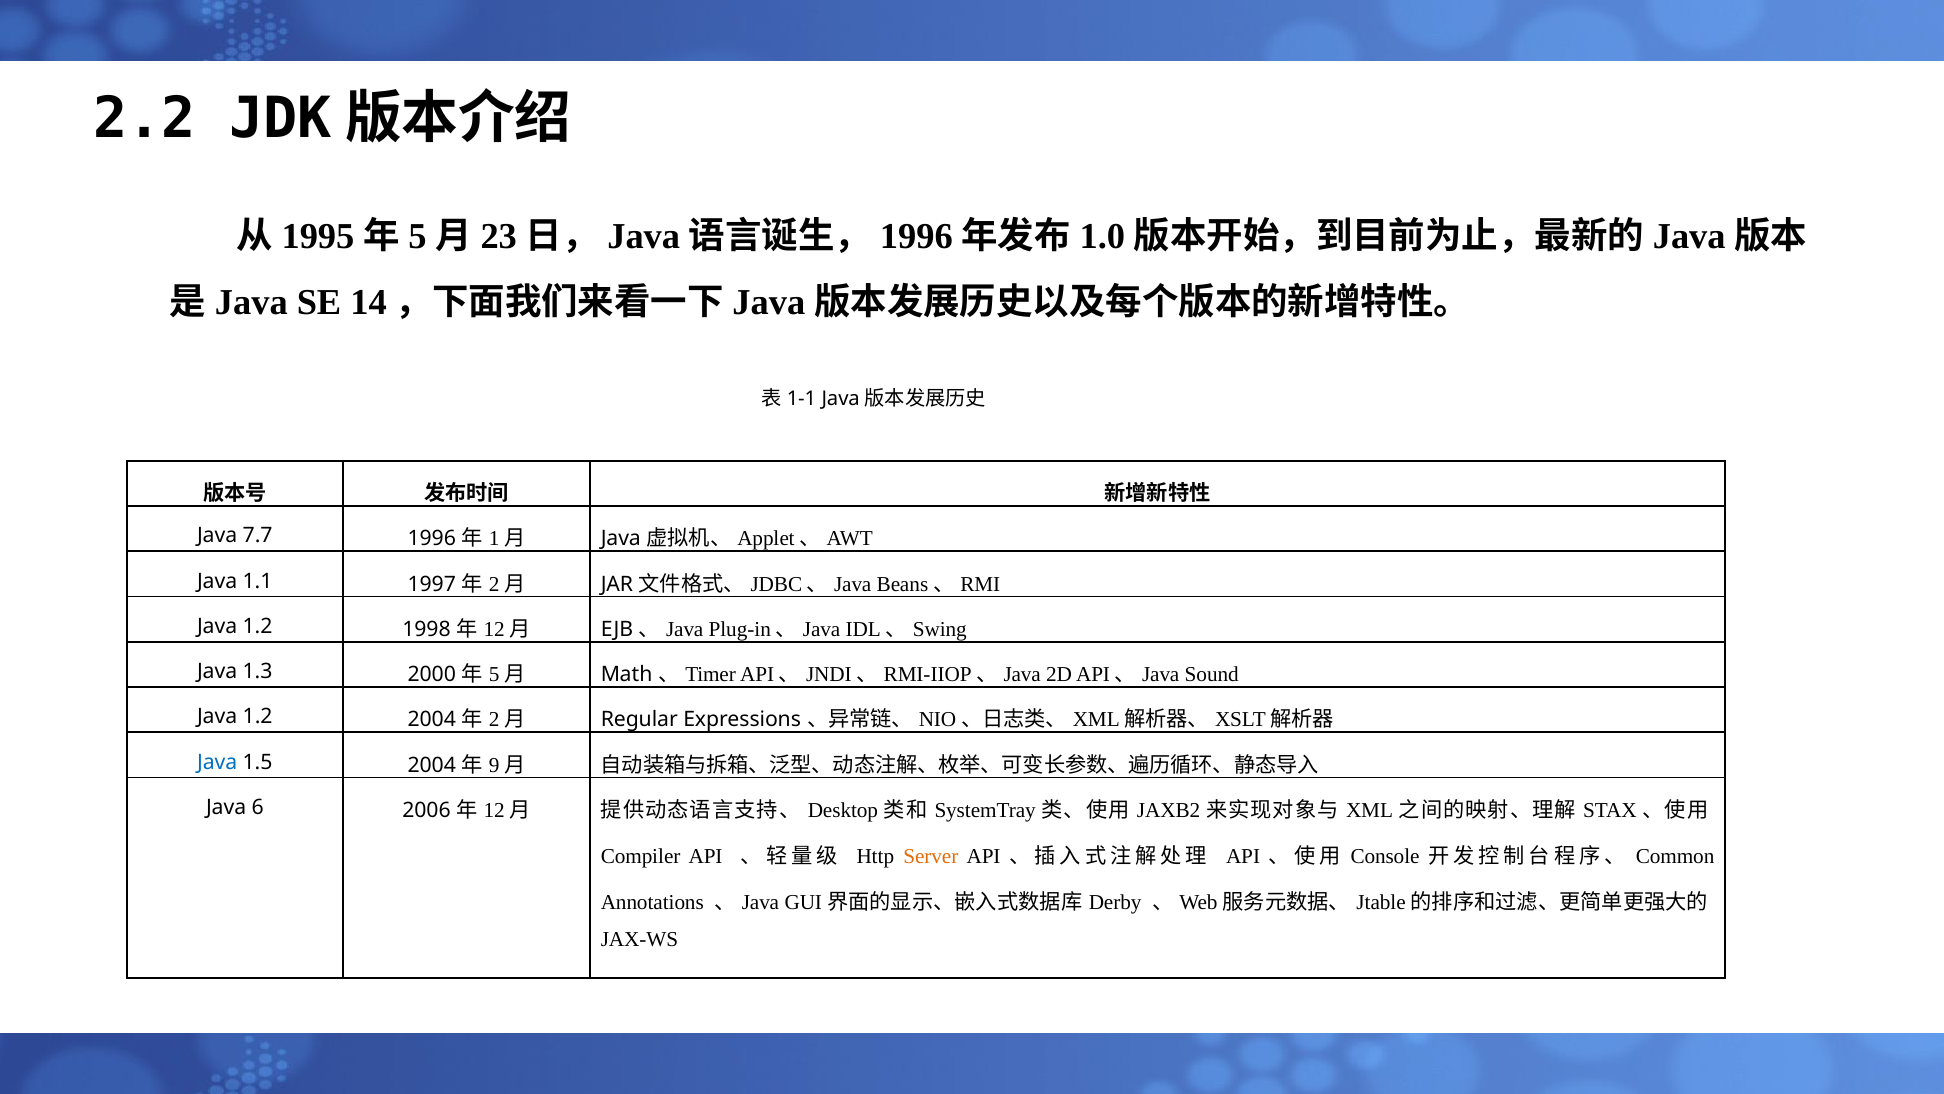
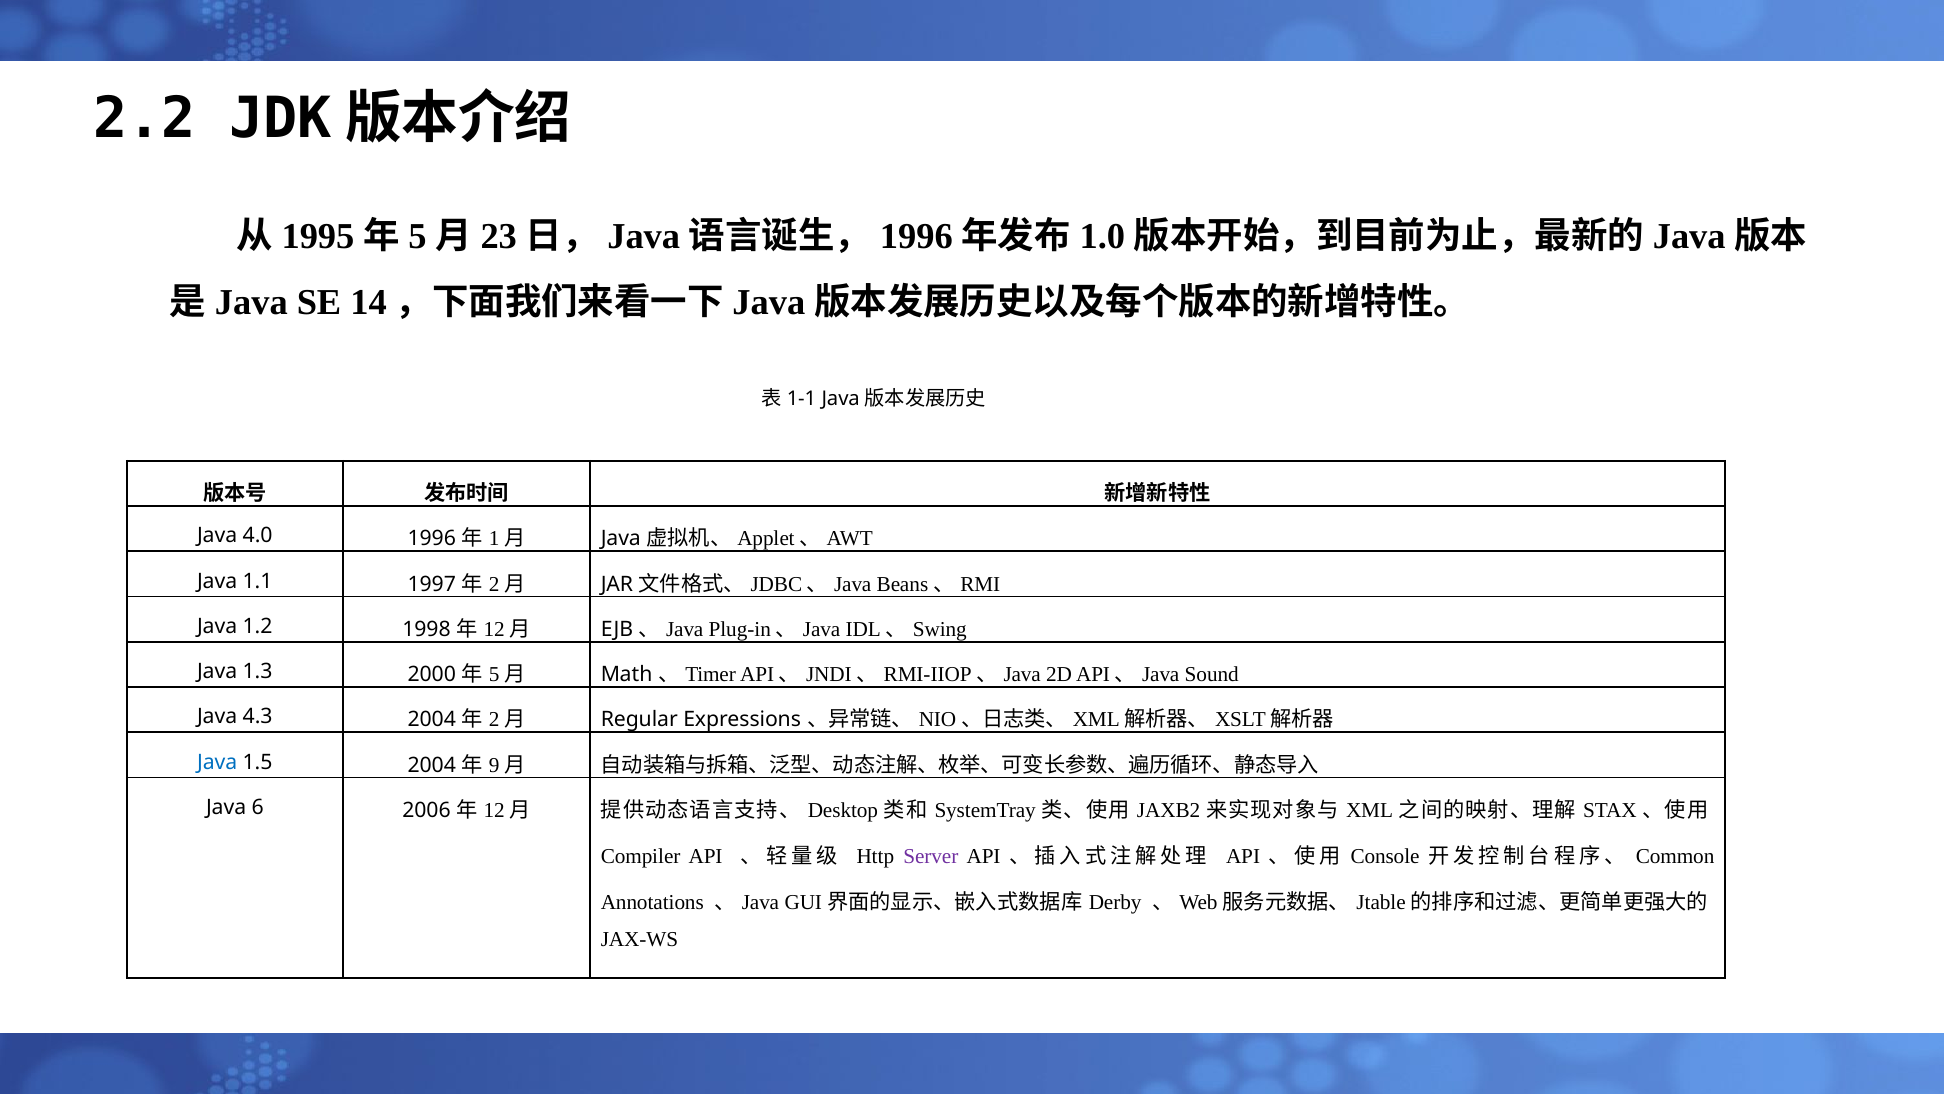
7.7: 7.7 -> 4.0
1.2 at (258, 717): 1.2 -> 4.3
Server colour: orange -> purple
